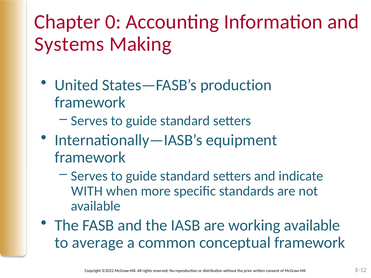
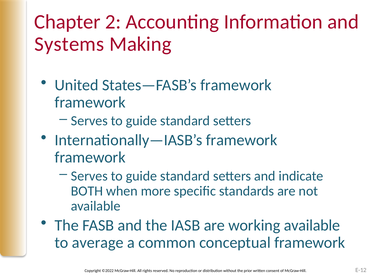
0: 0 -> 2
States—FASB’s production: production -> framework
Internationally—IASB’s equipment: equipment -> framework
WITH: WITH -> BOTH
